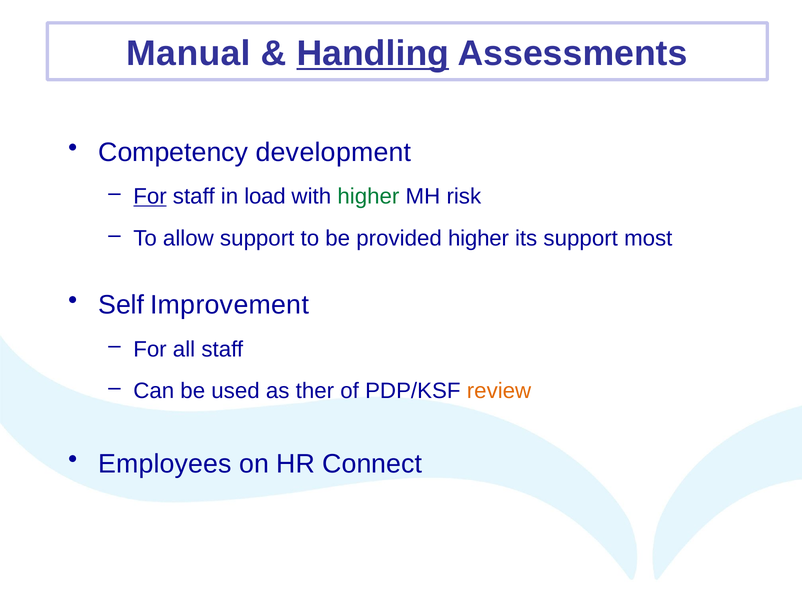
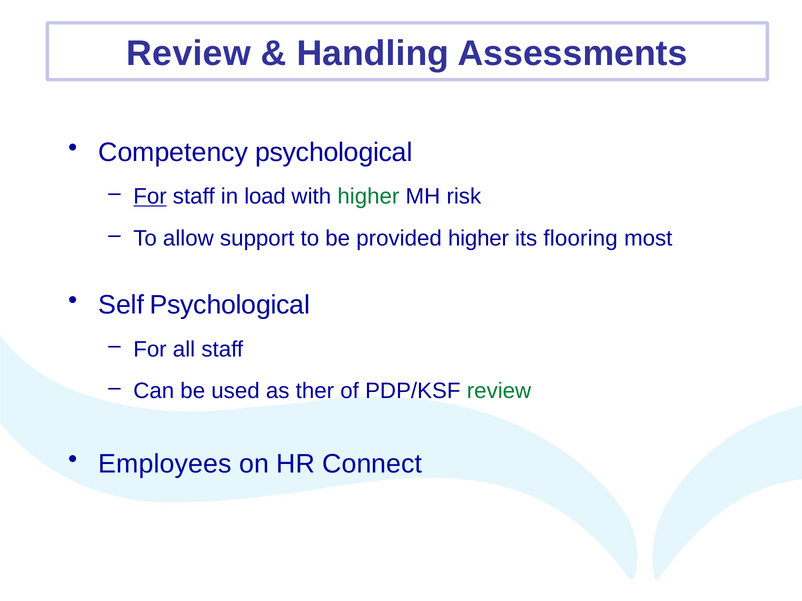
Manual at (189, 54): Manual -> Review
Handling underline: present -> none
Competency development: development -> psychological
its support: support -> flooring
Self Improvement: Improvement -> Psychological
review at (499, 391) colour: orange -> green
